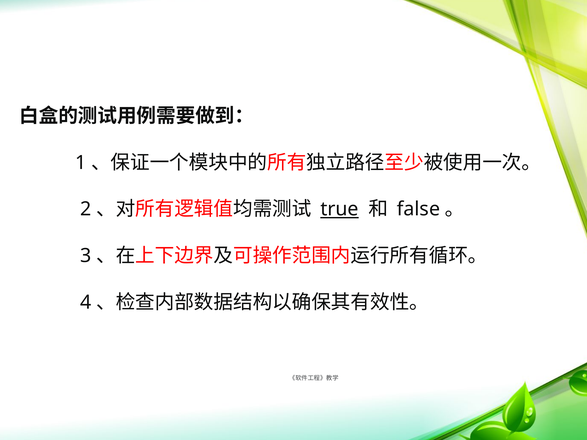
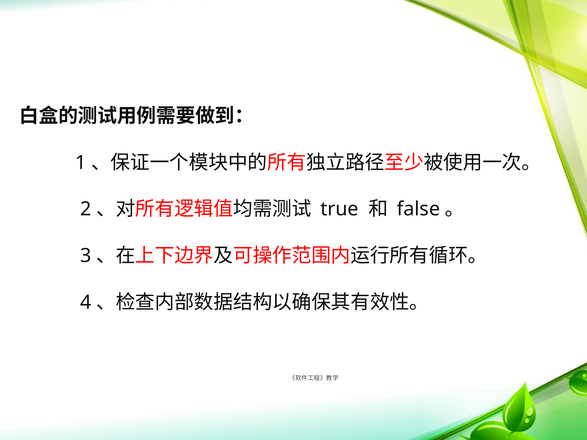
true underline: present -> none
